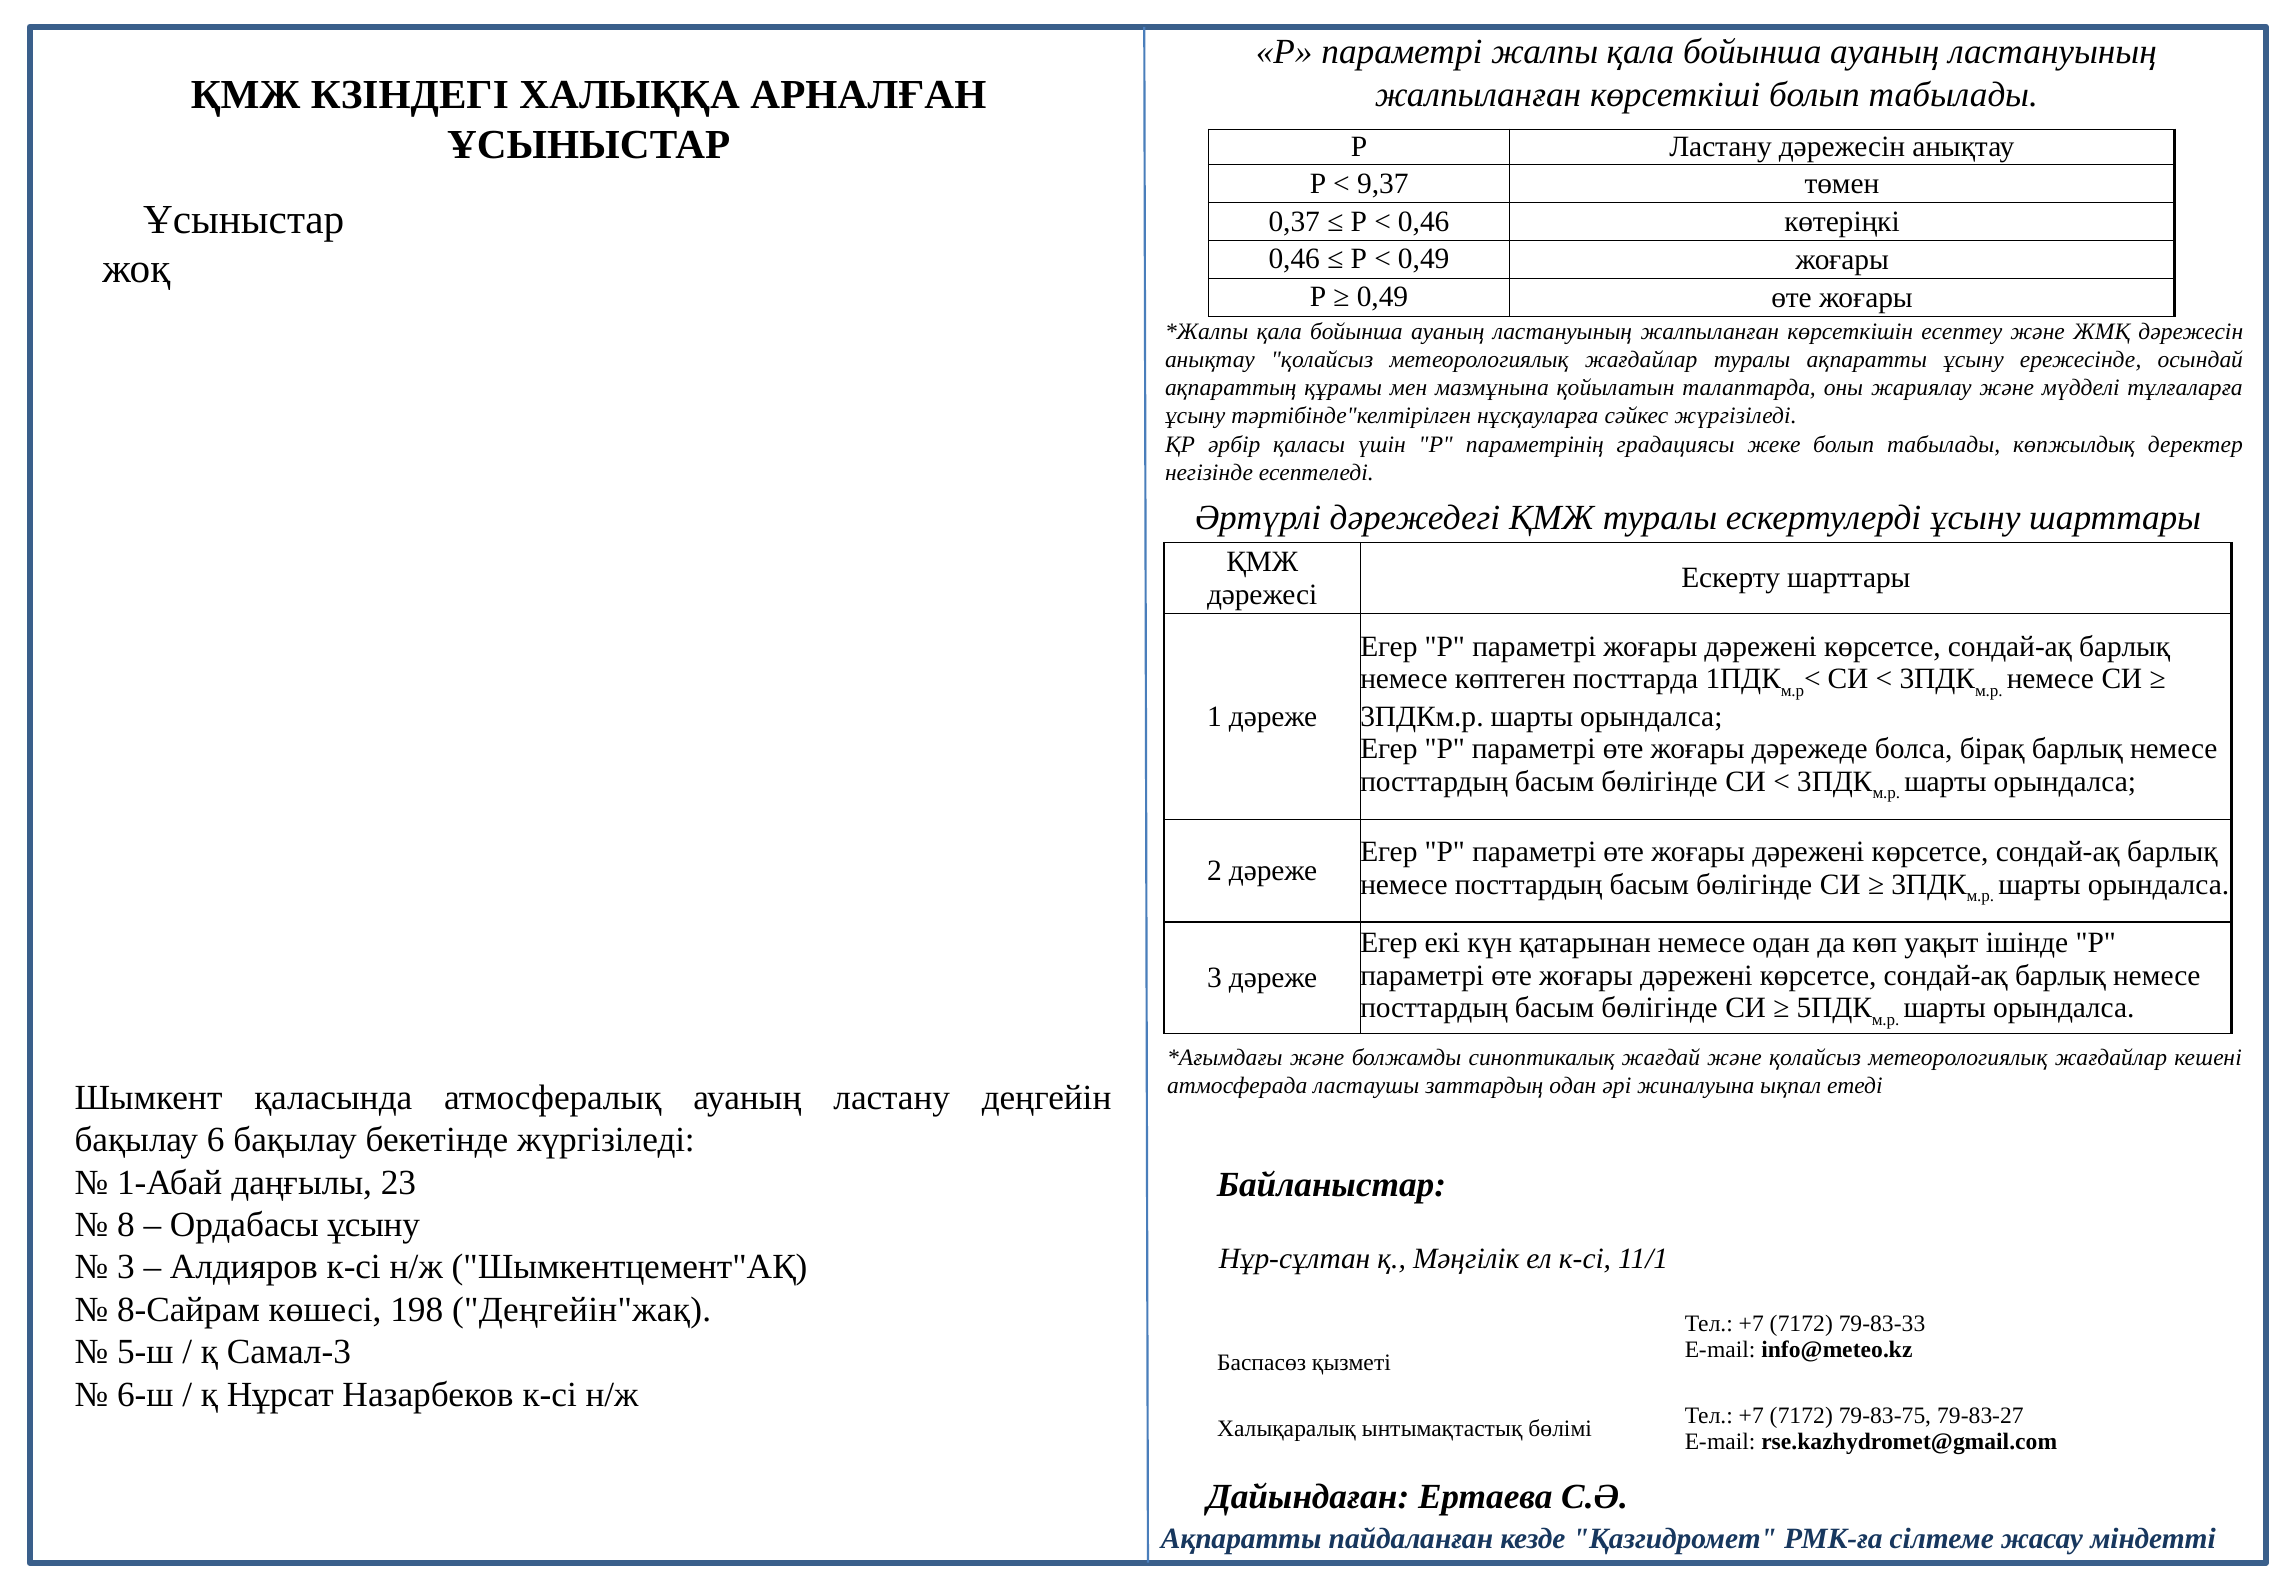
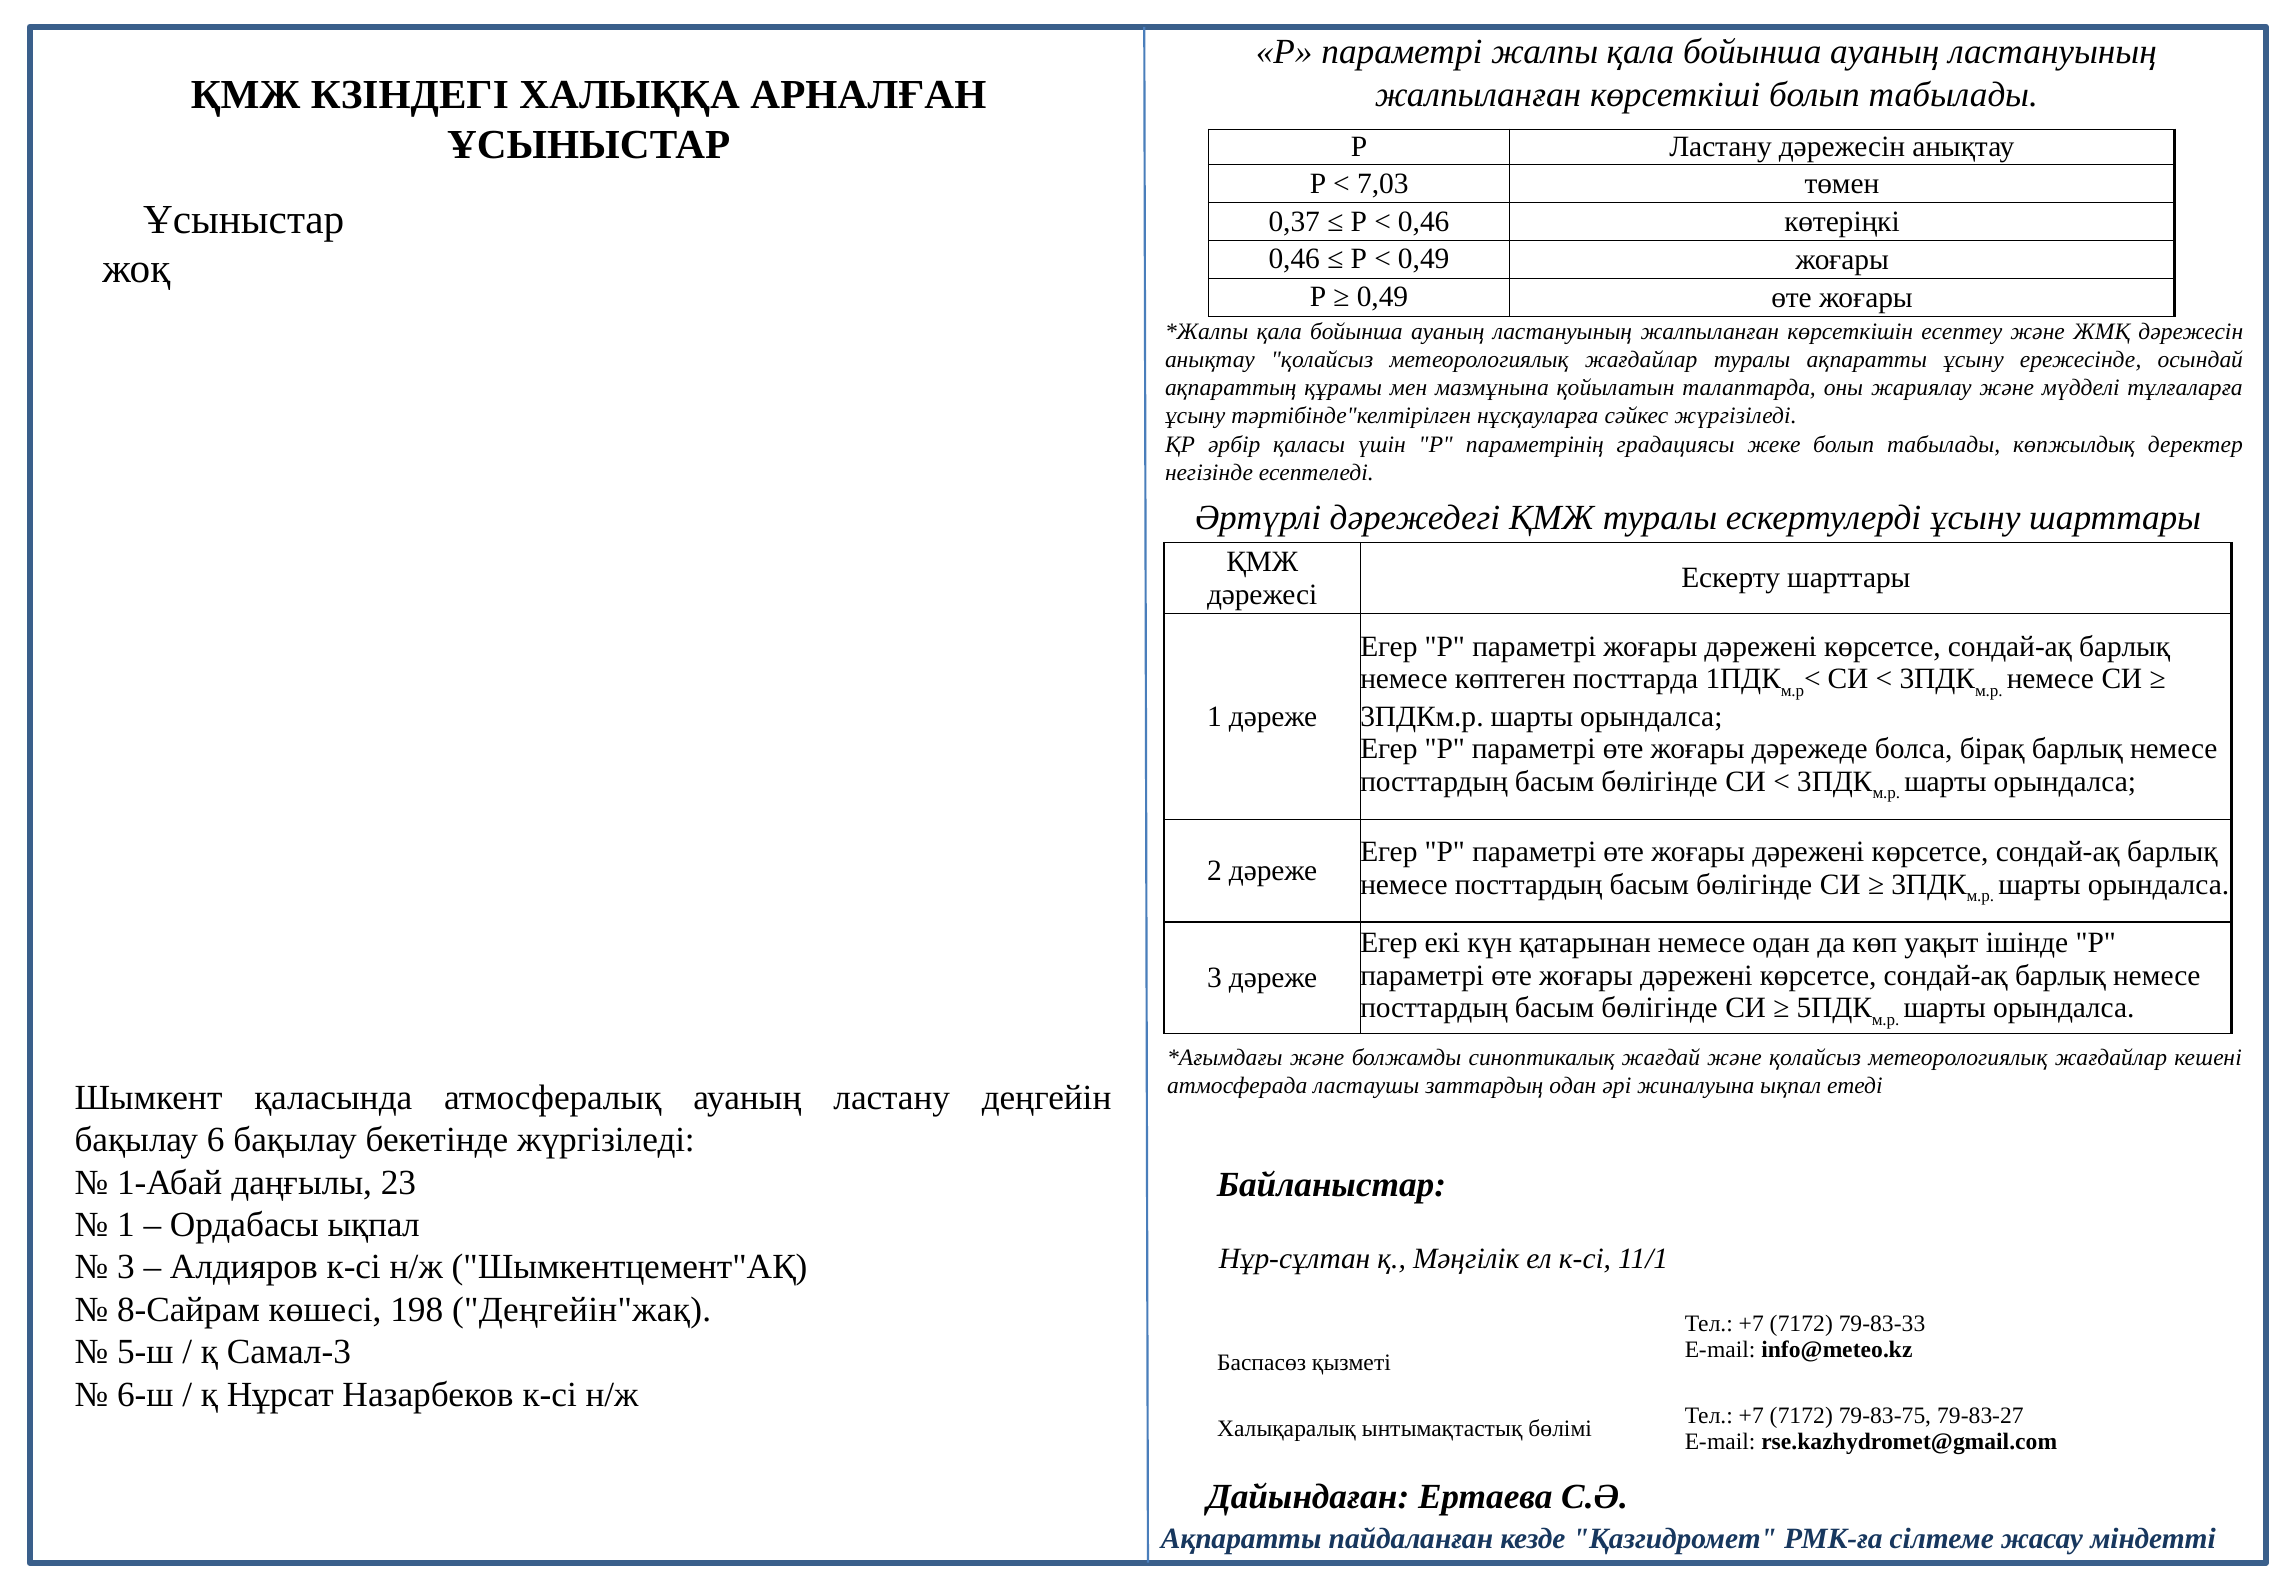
9,37: 9,37 -> 7,03
8 at (126, 1224): 8 -> 1
Ордабасы ұсыну: ұсыну -> ықпал
